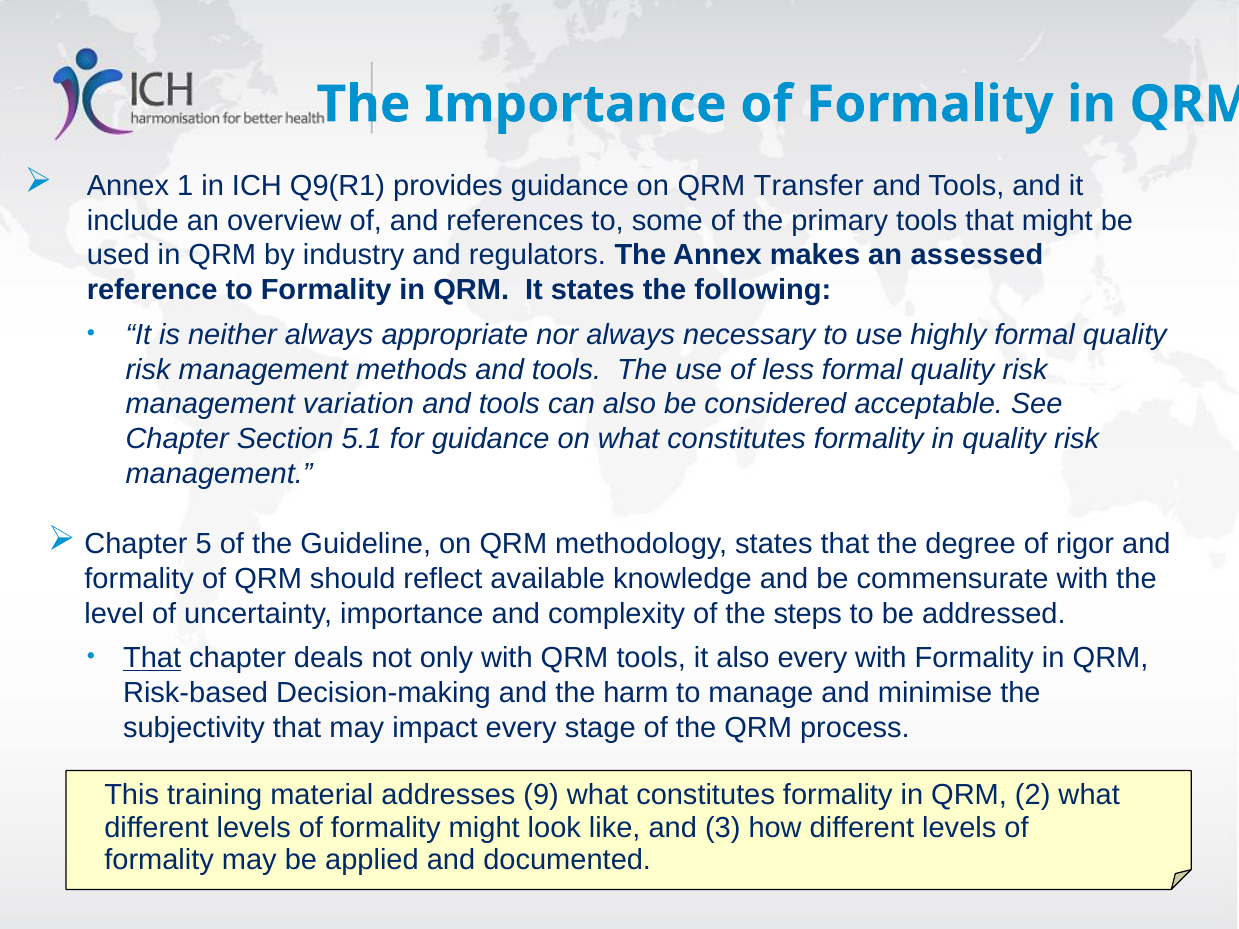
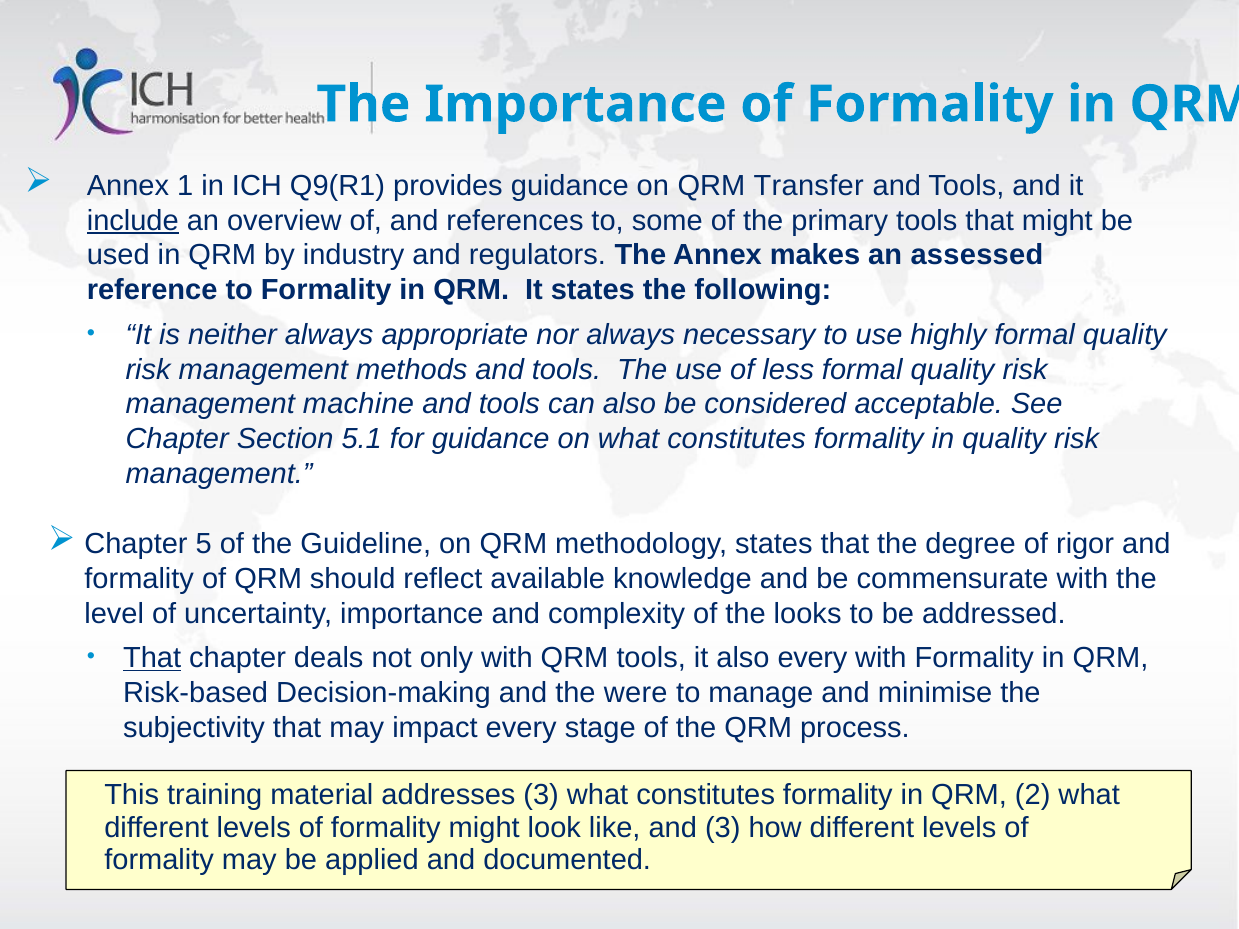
include underline: none -> present
variation: variation -> machine
steps: steps -> looks
harm: harm -> were
addresses 9: 9 -> 3
